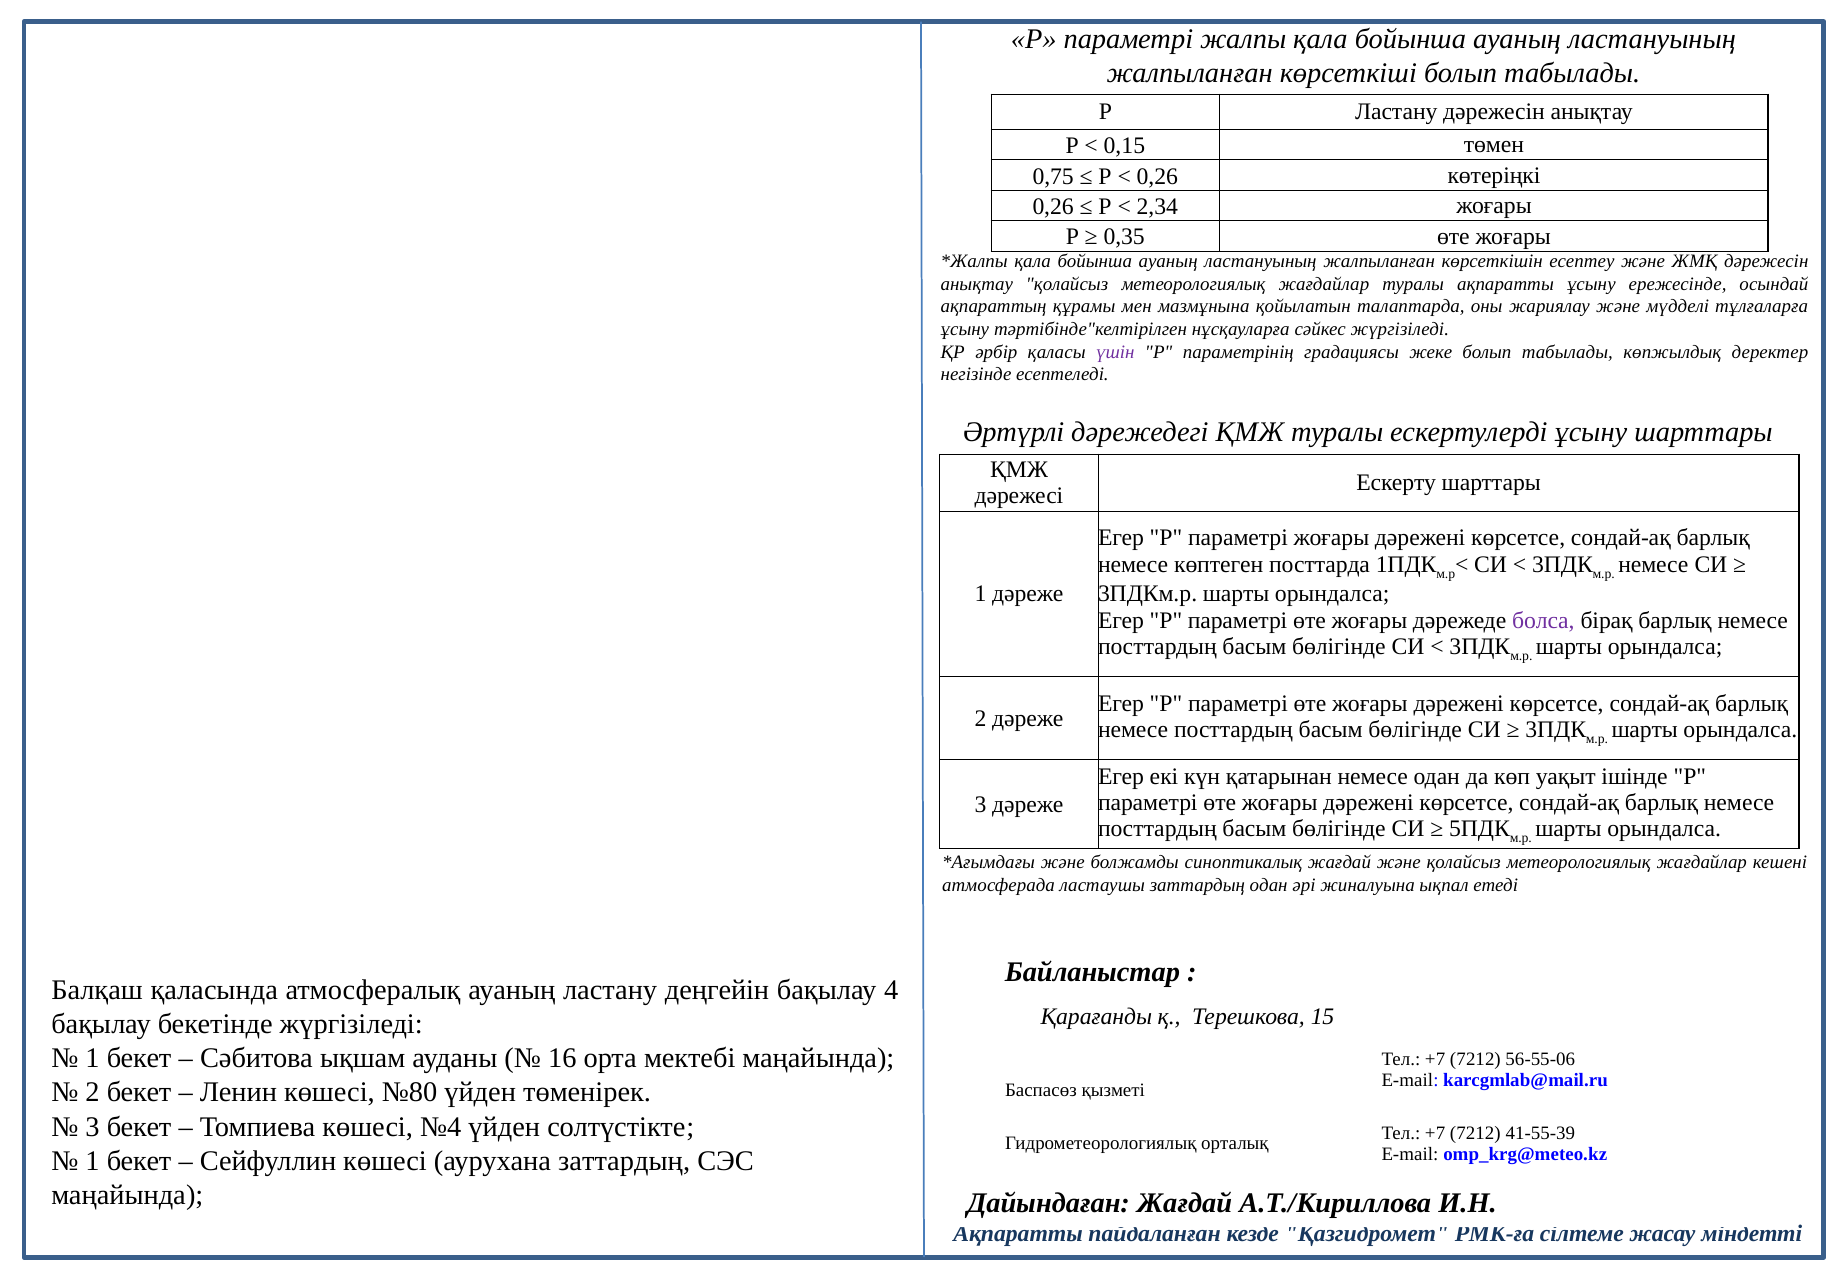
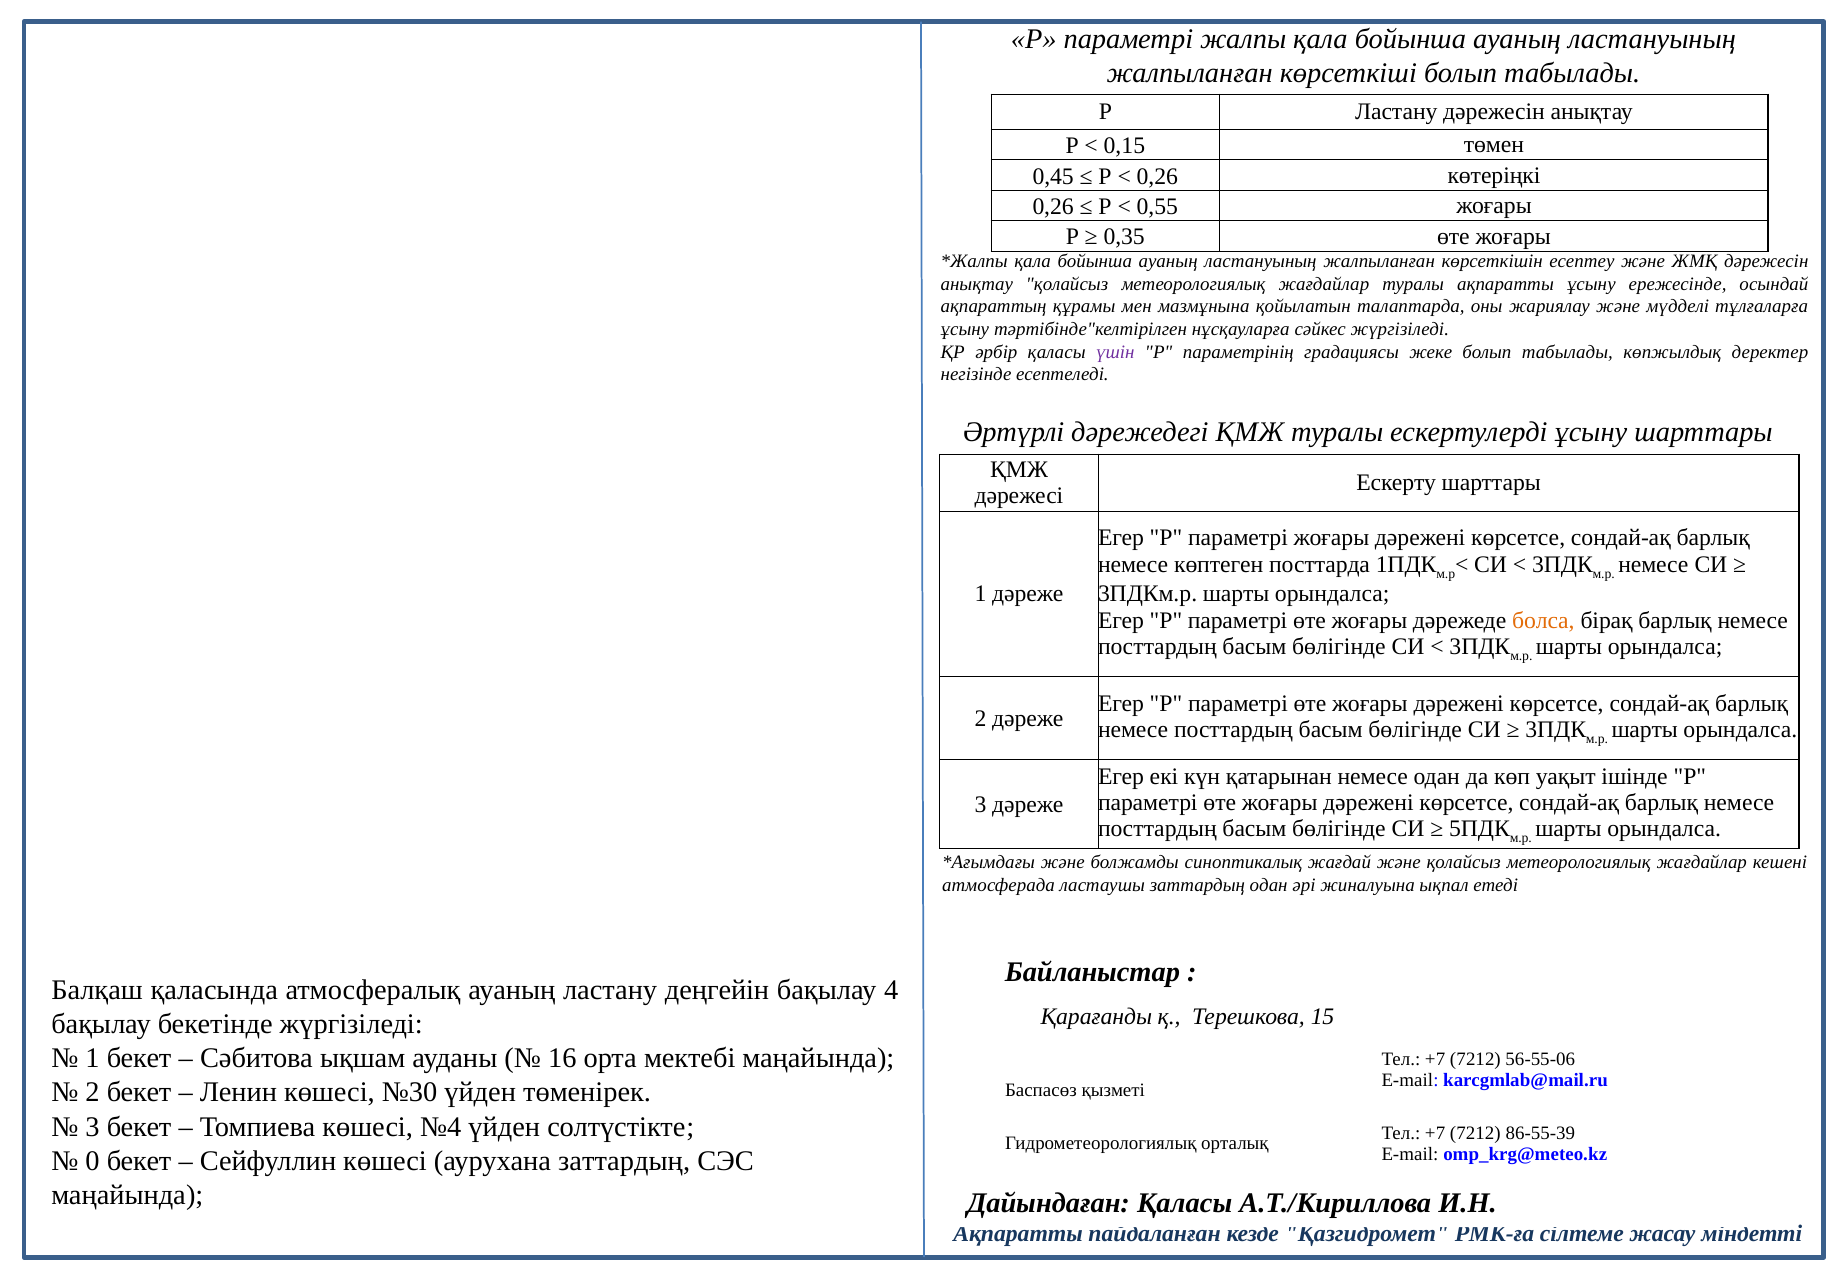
0,75: 0,75 -> 0,45
2,34: 2,34 -> 0,55
болса colour: purple -> orange
№80: №80 -> №30
41-55-39: 41-55-39 -> 86-55-39
1 at (93, 1161): 1 -> 0
Дайындаған Жағдай: Жағдай -> Қаласы
